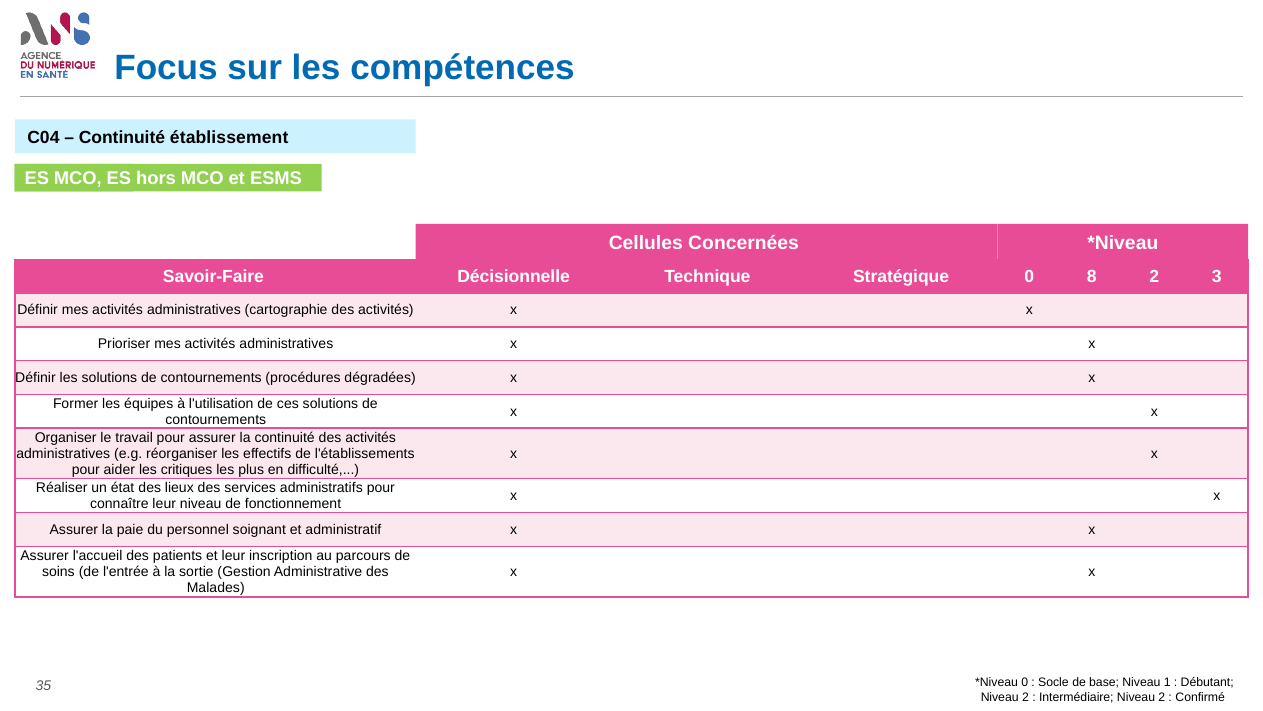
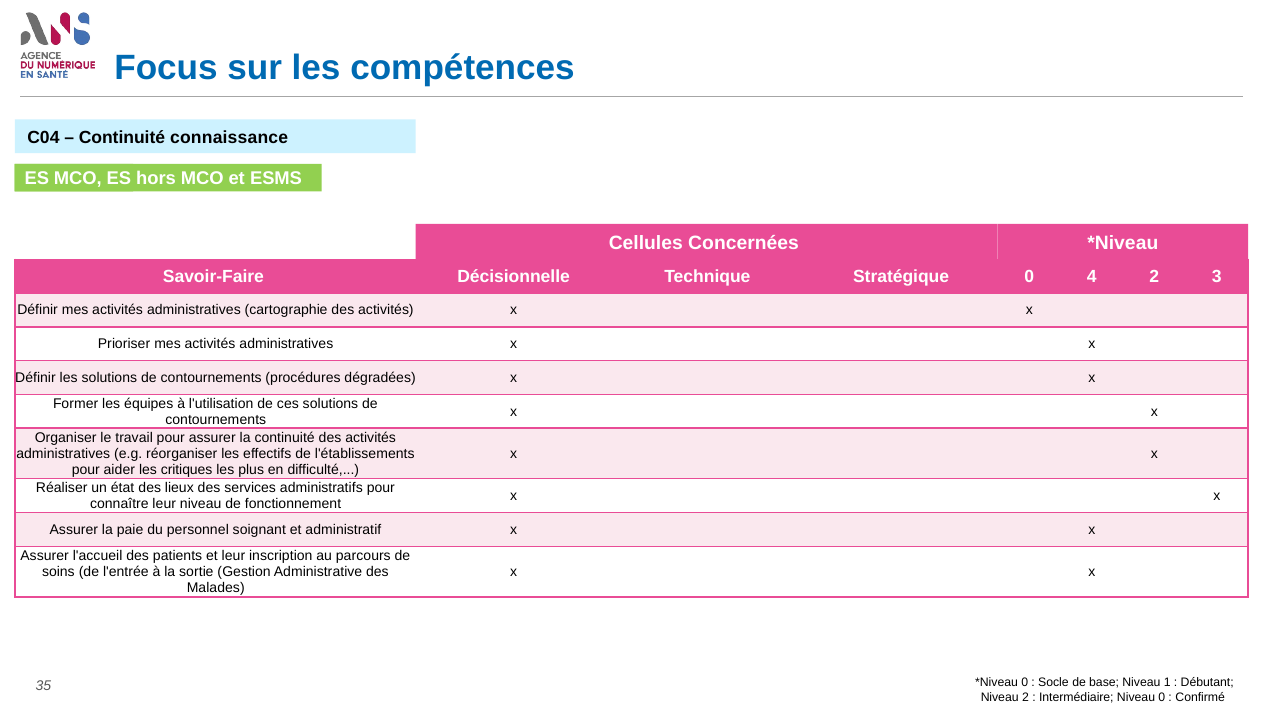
établissement: établissement -> connaissance
8: 8 -> 4
Intermédiaire Niveau 2: 2 -> 0
